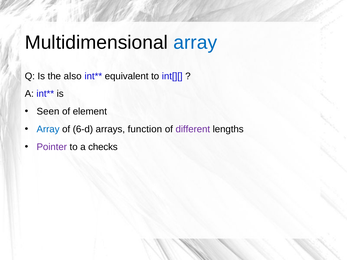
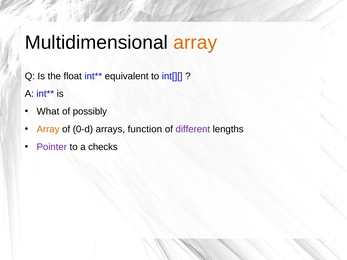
array at (195, 43) colour: blue -> orange
also: also -> float
Seen: Seen -> What
element: element -> possibly
Array at (48, 129) colour: blue -> orange
6-d: 6-d -> 0-d
